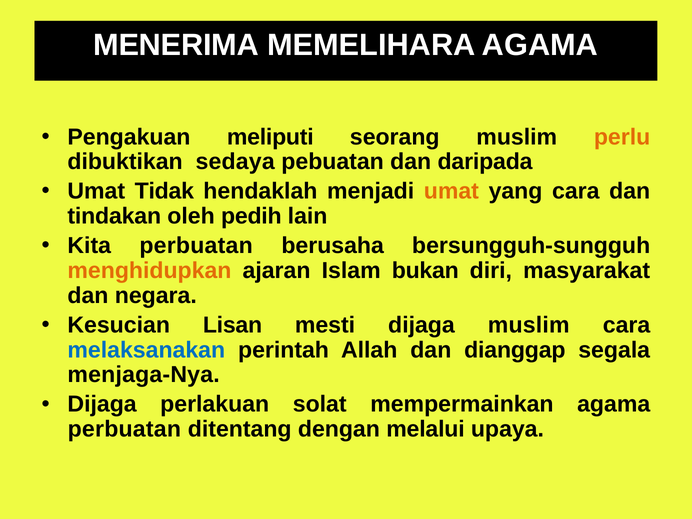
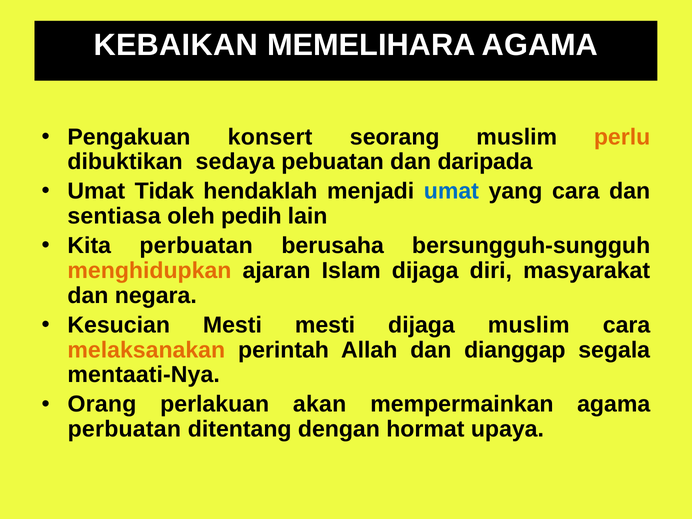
MENERIMA: MENERIMA -> KEBAIKAN
meliputi: meliputi -> konsert
umat at (451, 191) colour: orange -> blue
tindakan: tindakan -> sentiasa
Islam bukan: bukan -> dijaga
Kesucian Lisan: Lisan -> Mesti
melaksanakan colour: blue -> orange
menjaga-Nya: menjaga-Nya -> mentaati-Nya
Dijaga at (102, 404): Dijaga -> Orang
solat: solat -> akan
melalui: melalui -> hormat
